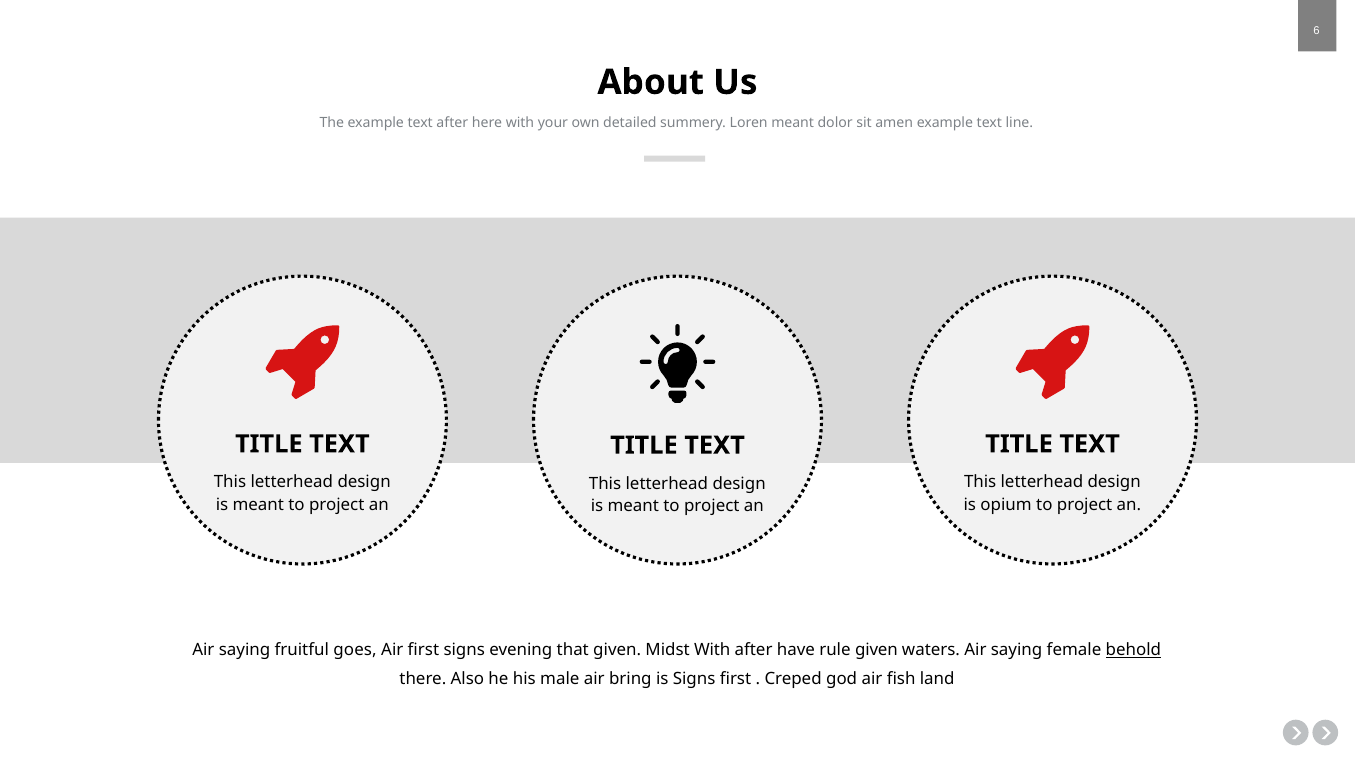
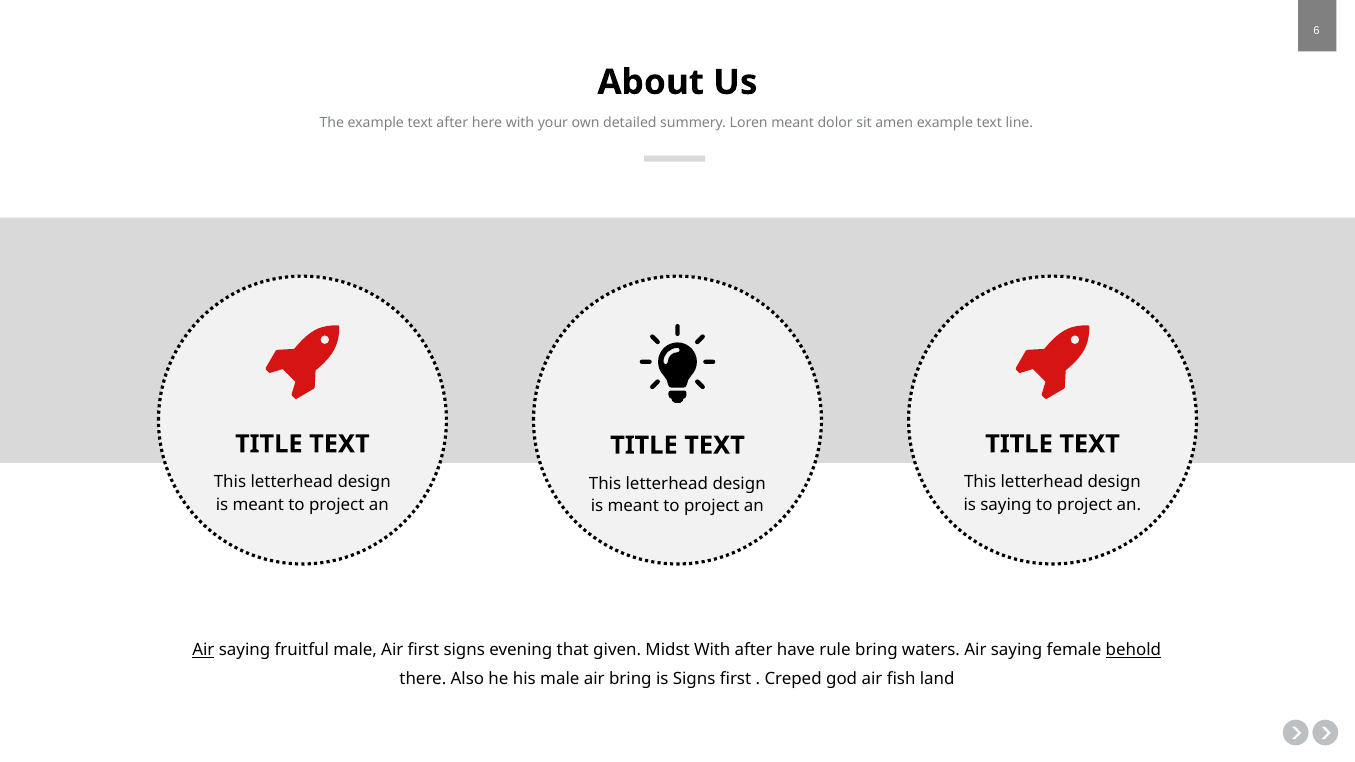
is opium: opium -> saying
Air at (203, 650) underline: none -> present
fruitful goes: goes -> male
rule given: given -> bring
